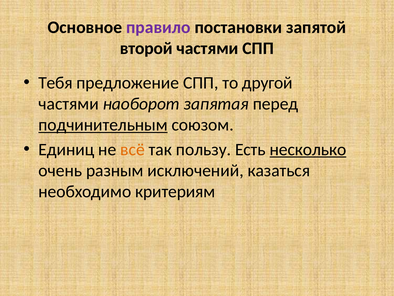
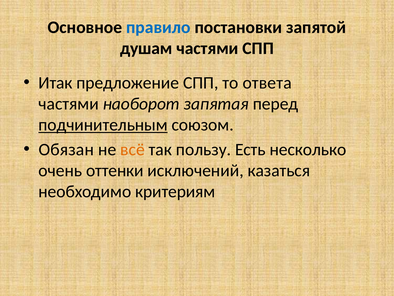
правило colour: purple -> blue
второй: второй -> душам
Тебя: Тебя -> Итак
другой: другой -> ответа
Единиц: Единиц -> Обязан
несколько underline: present -> none
разным: разным -> оттенки
